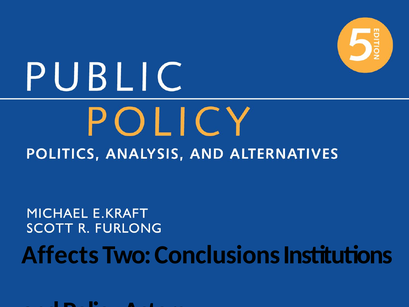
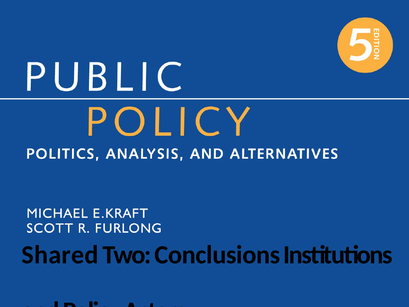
Affects: Affects -> Shared
